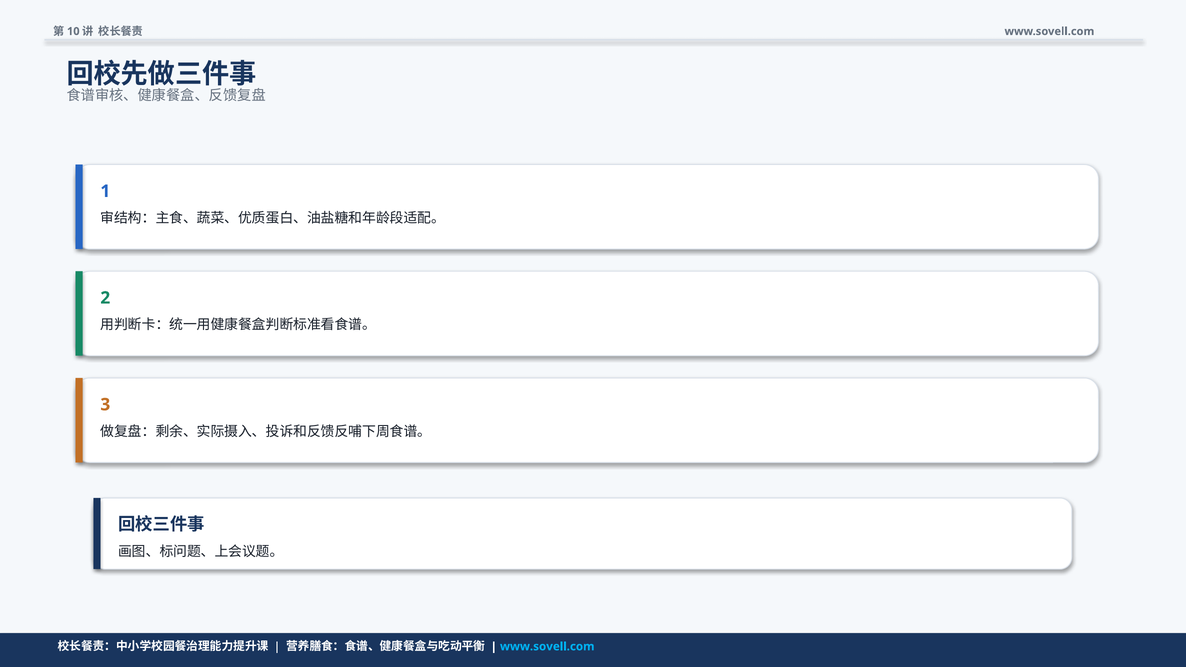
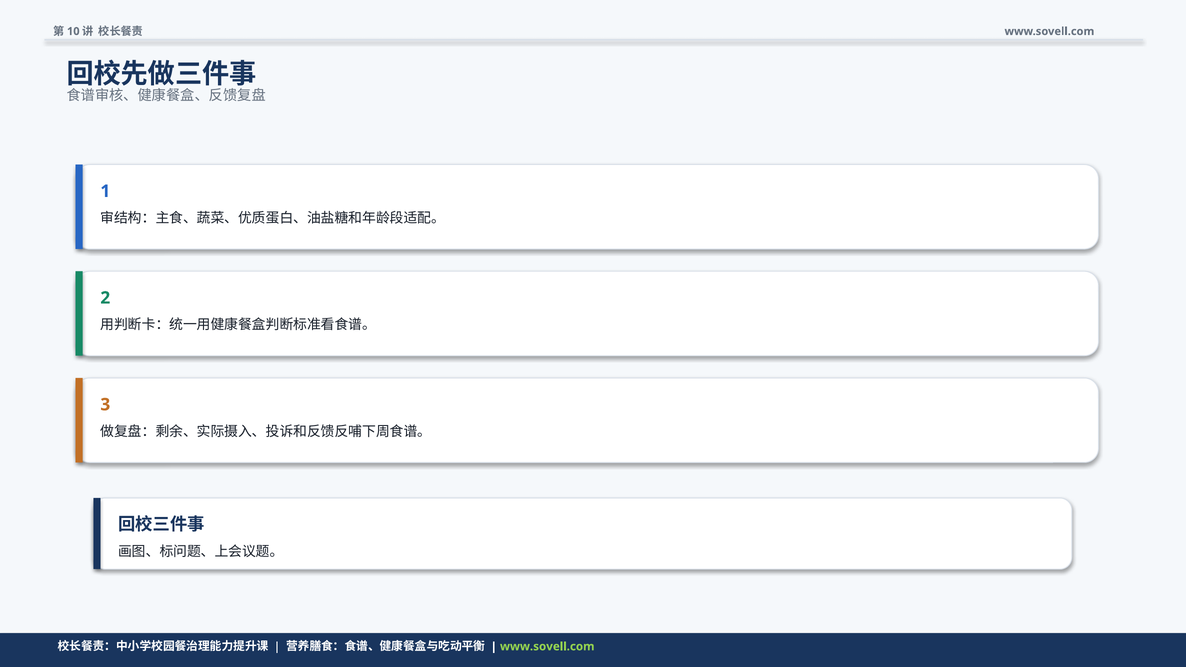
www.sovell.com at (547, 647) colour: light blue -> light green
